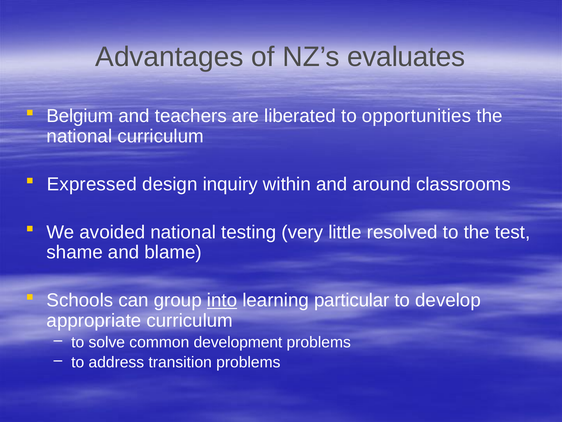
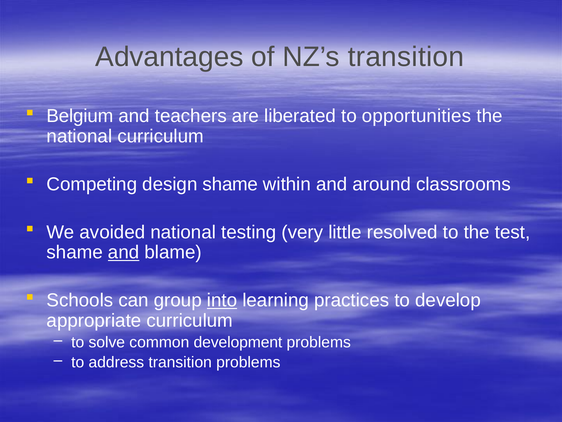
NZ’s evaluates: evaluates -> transition
Expressed: Expressed -> Competing
design inquiry: inquiry -> shame
and at (124, 252) underline: none -> present
particular: particular -> practices
